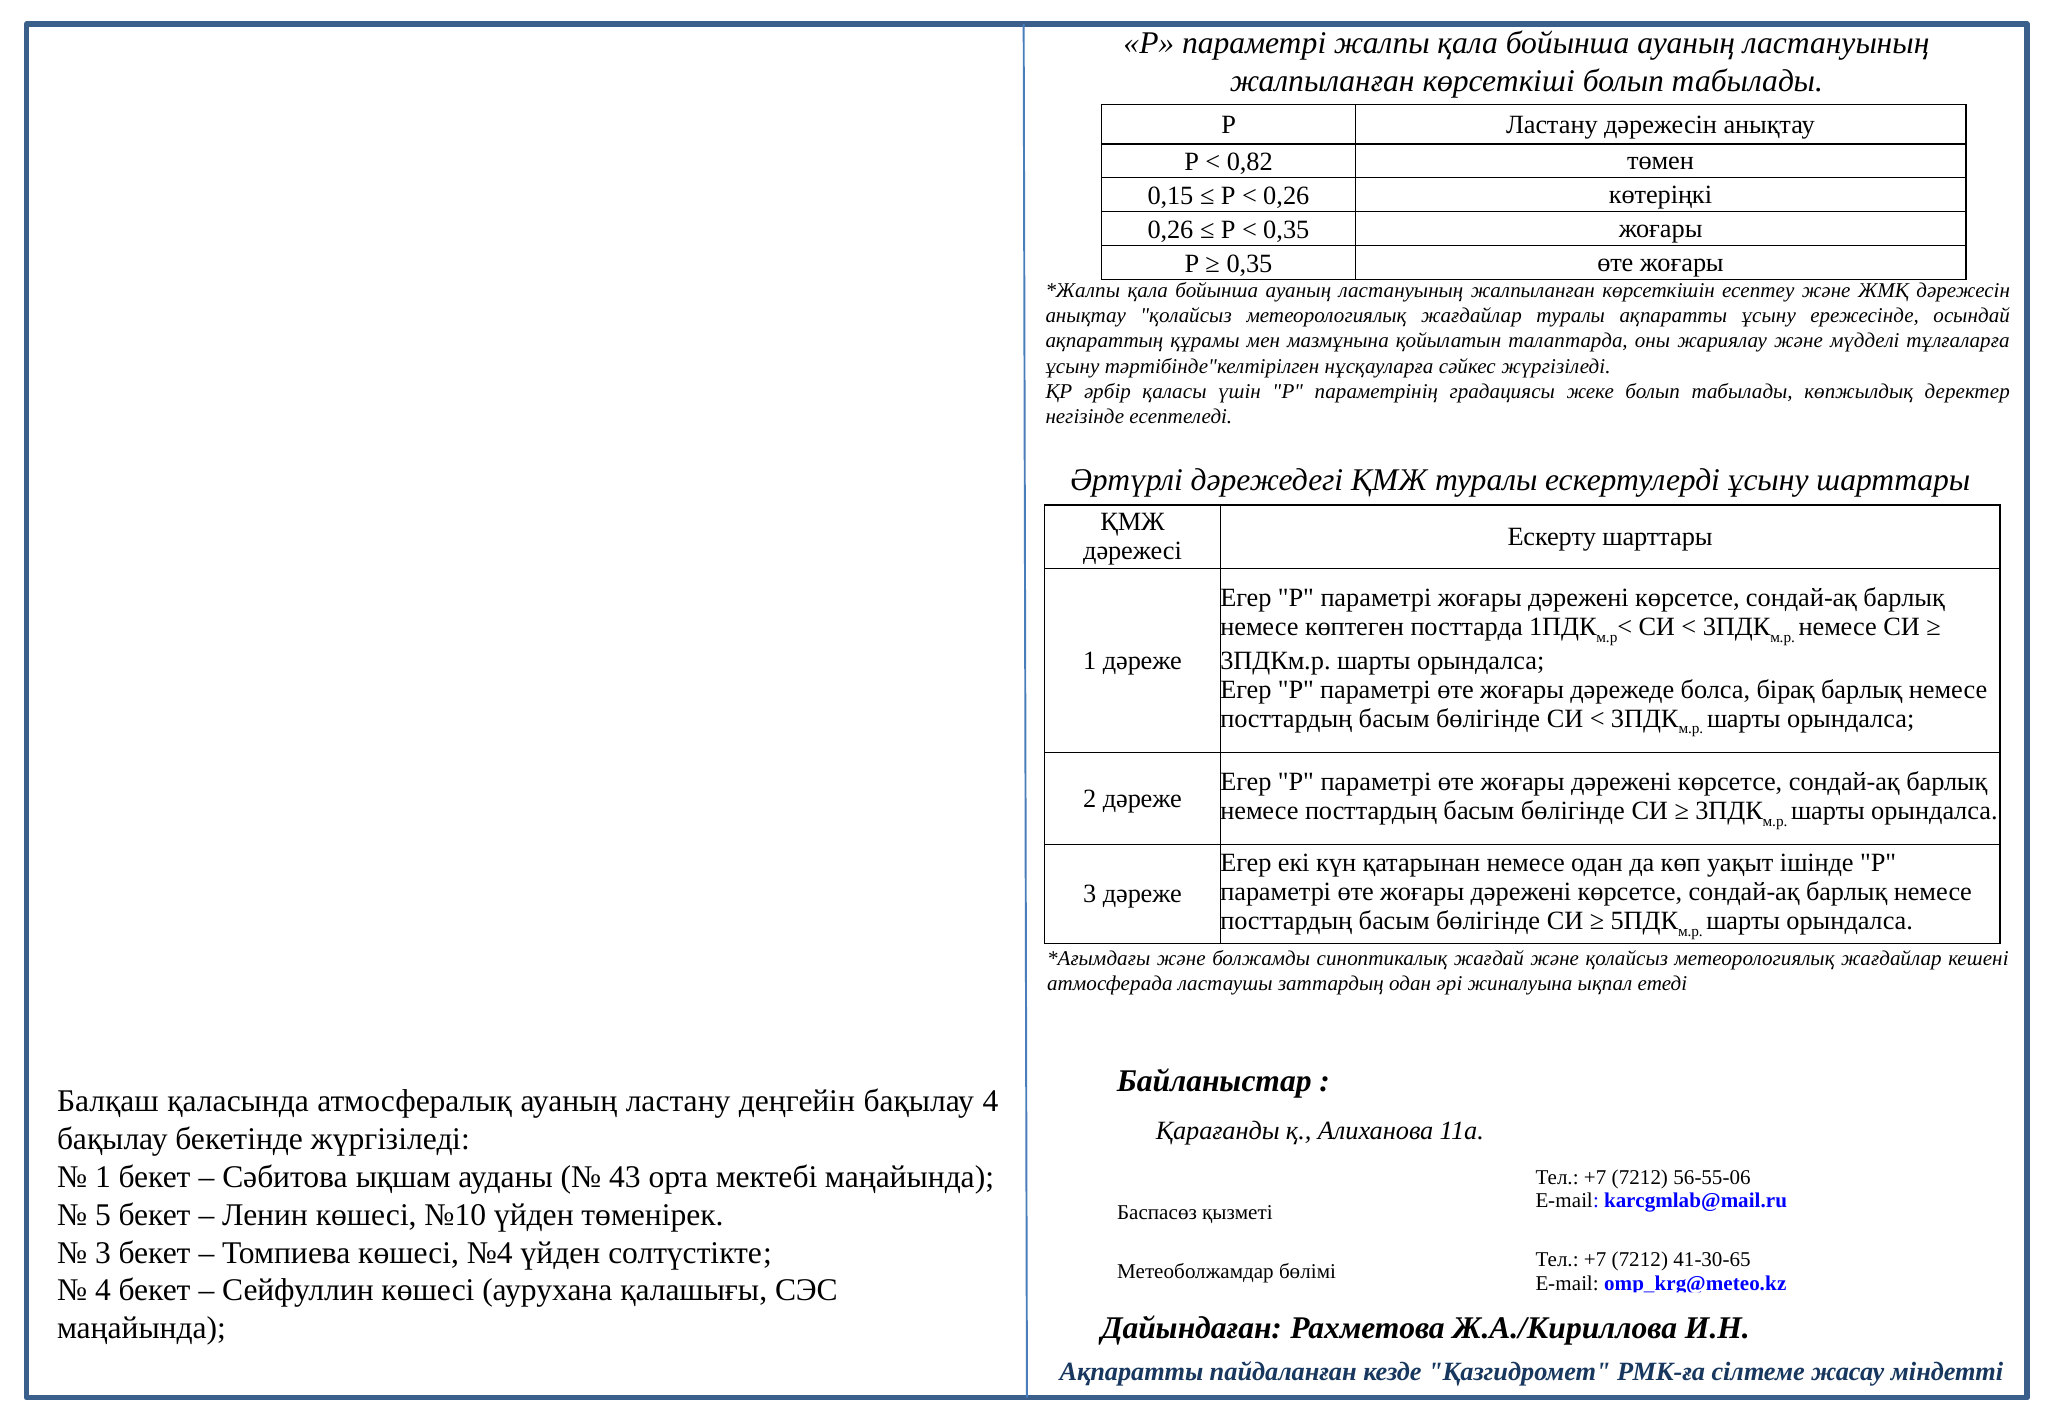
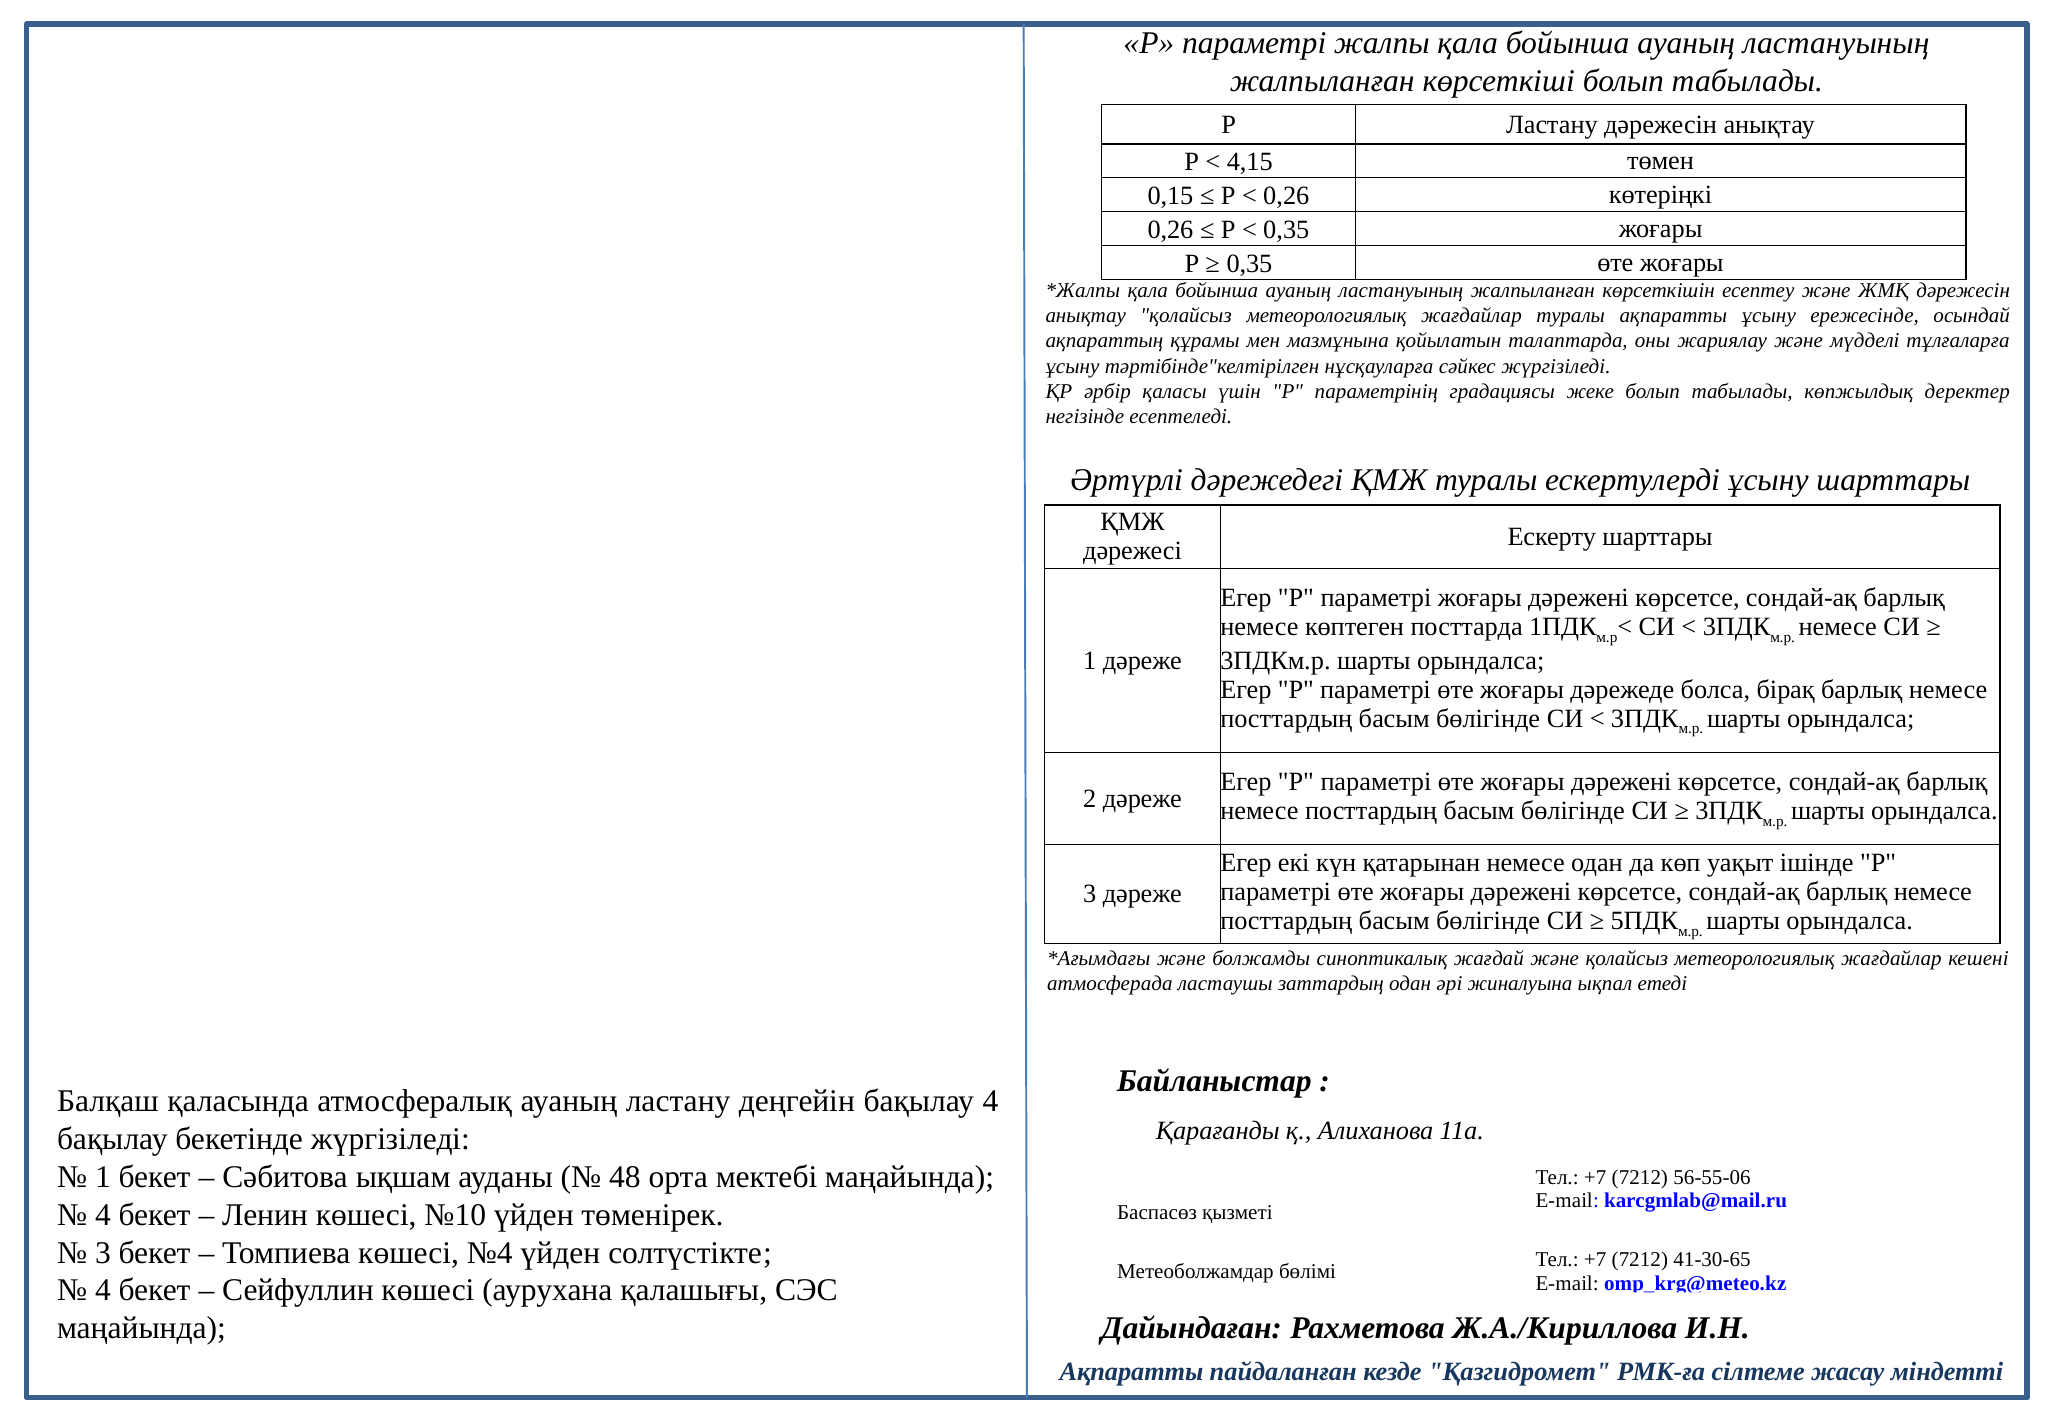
0,82: 0,82 -> 4,15
43: 43 -> 48
5 at (103, 1215): 5 -> 4
